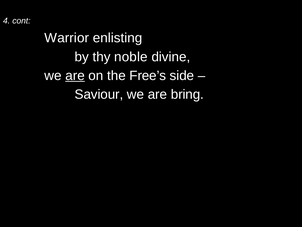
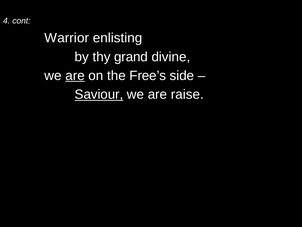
noble: noble -> grand
Saviour underline: none -> present
bring: bring -> raise
